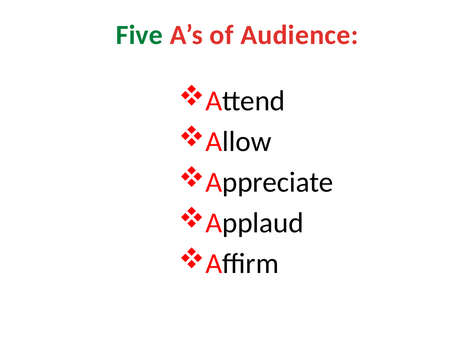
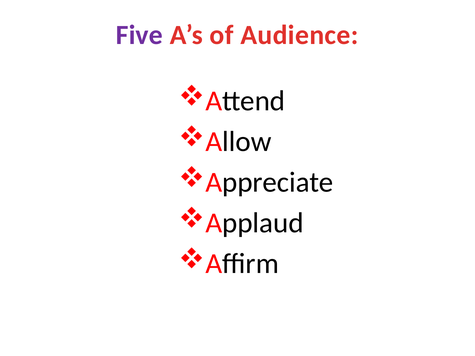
Five colour: green -> purple
